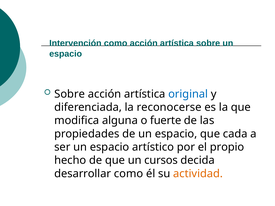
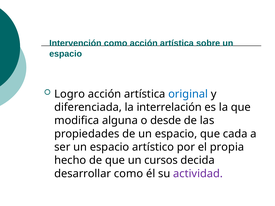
Sobre at (70, 94): Sobre -> Logro
reconocerse: reconocerse -> interrelación
fuerte: fuerte -> desde
propio: propio -> propia
actividad colour: orange -> purple
